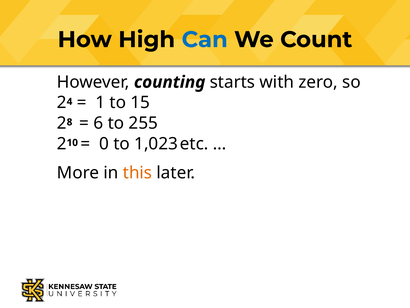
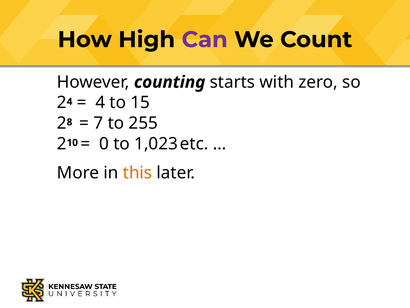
Can colour: blue -> purple
1 at (100, 103): 1 -> 4
6: 6 -> 7
